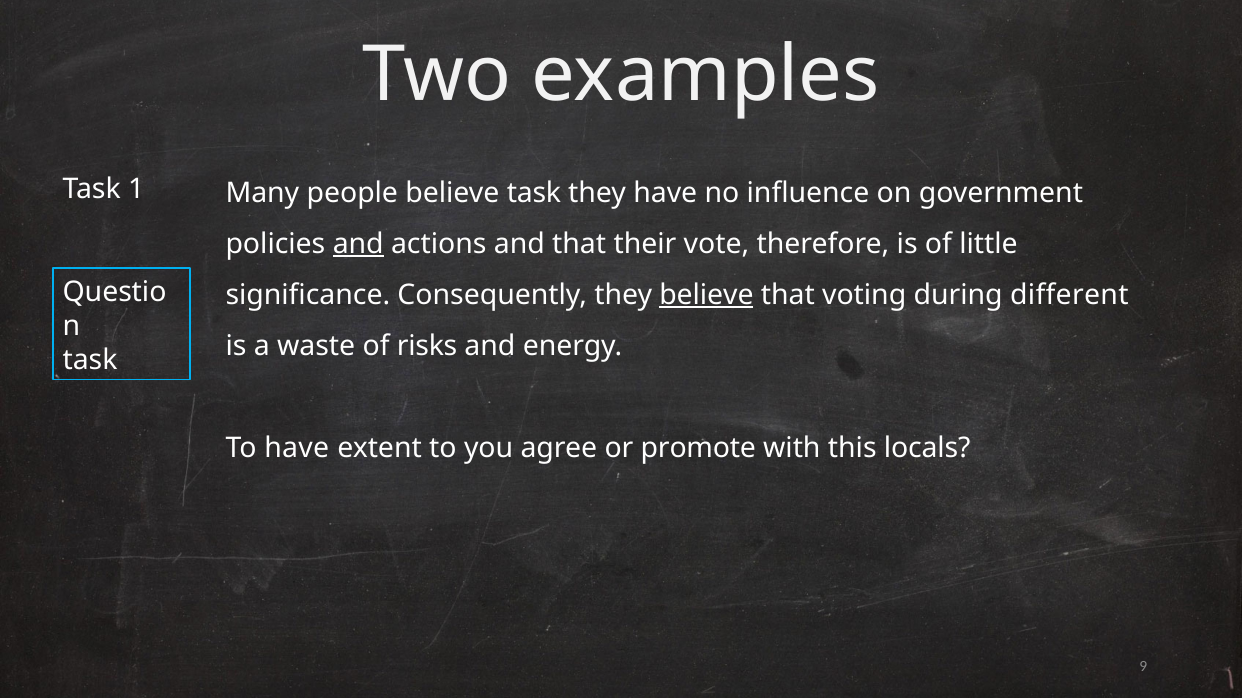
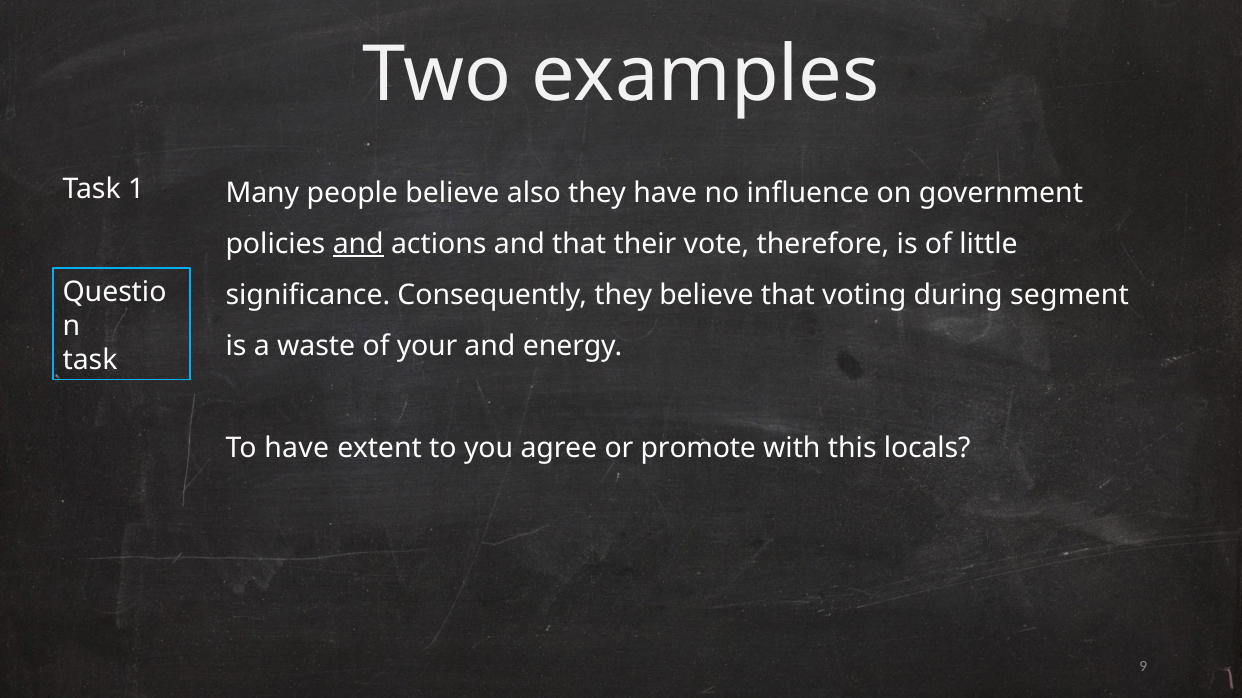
believe task: task -> also
believe at (706, 295) underline: present -> none
different: different -> segment
risks: risks -> your
